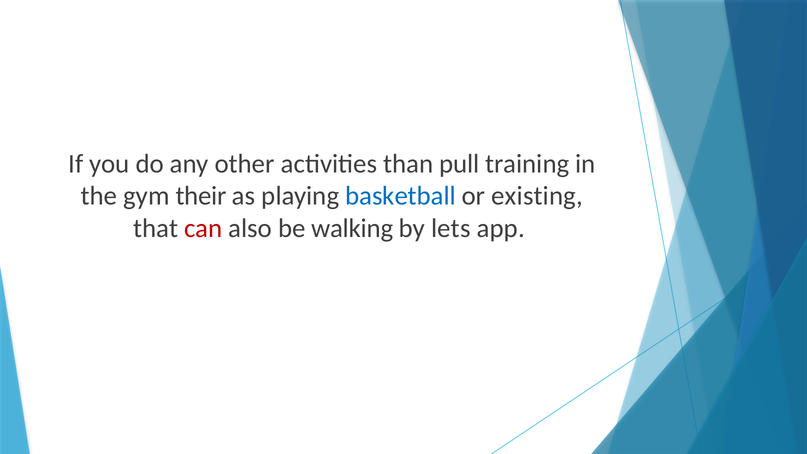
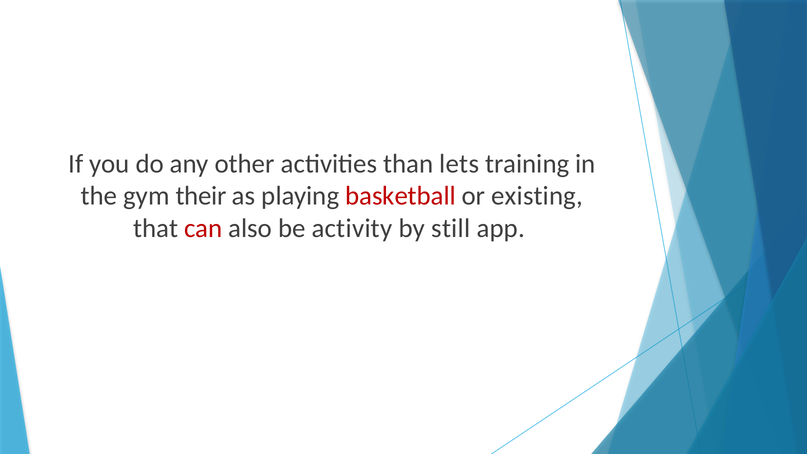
pull: pull -> lets
basketball colour: blue -> red
walking: walking -> activity
lets: lets -> still
